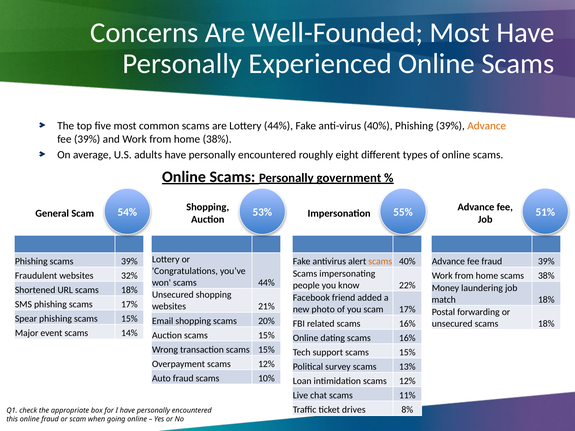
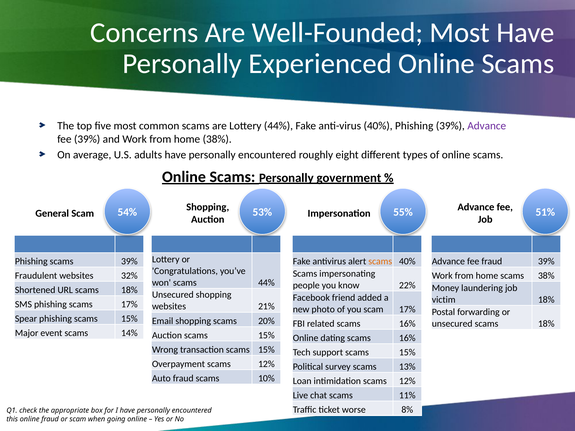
Advance at (487, 126) colour: orange -> purple
match: match -> victim
drives: drives -> worse
